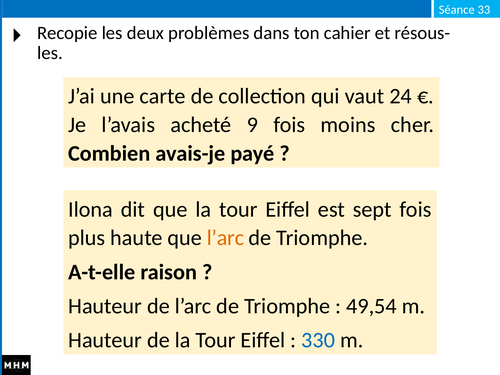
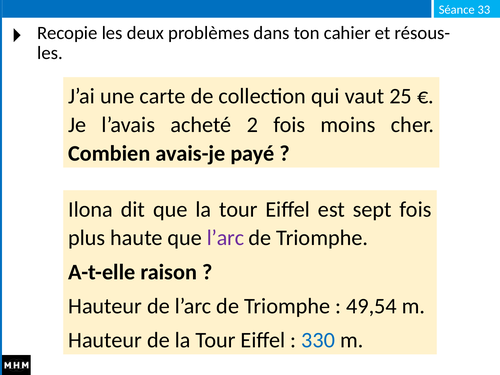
24: 24 -> 25
9: 9 -> 2
l’arc at (225, 238) colour: orange -> purple
